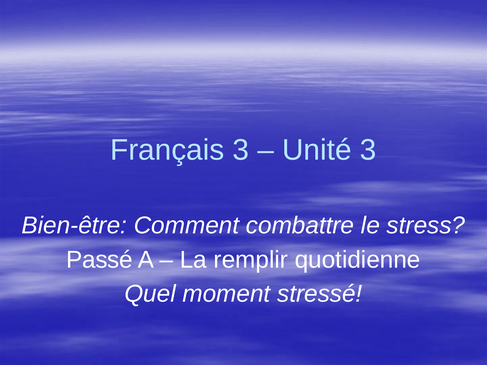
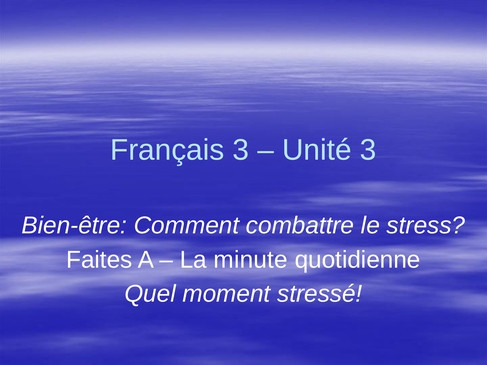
Passé: Passé -> Faites
remplir: remplir -> minute
